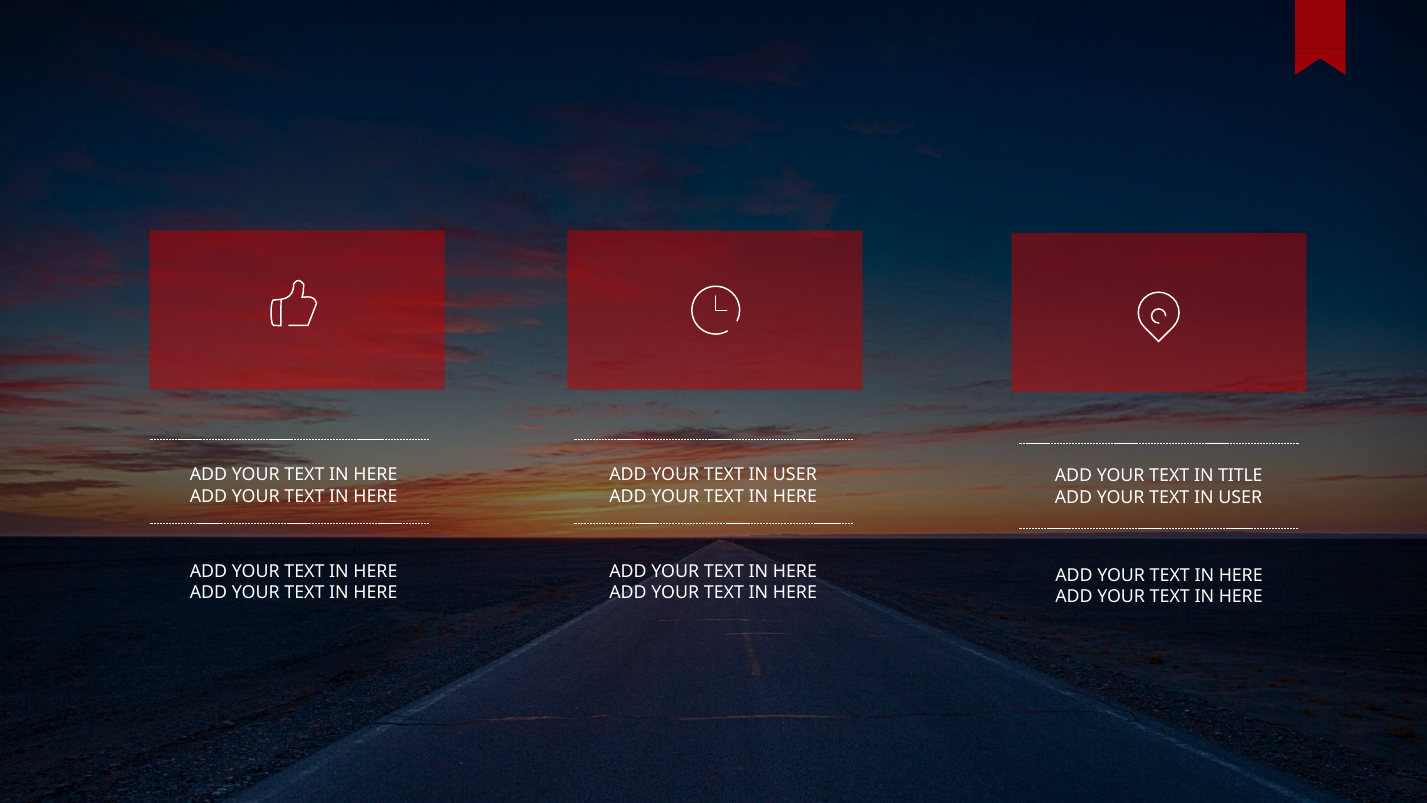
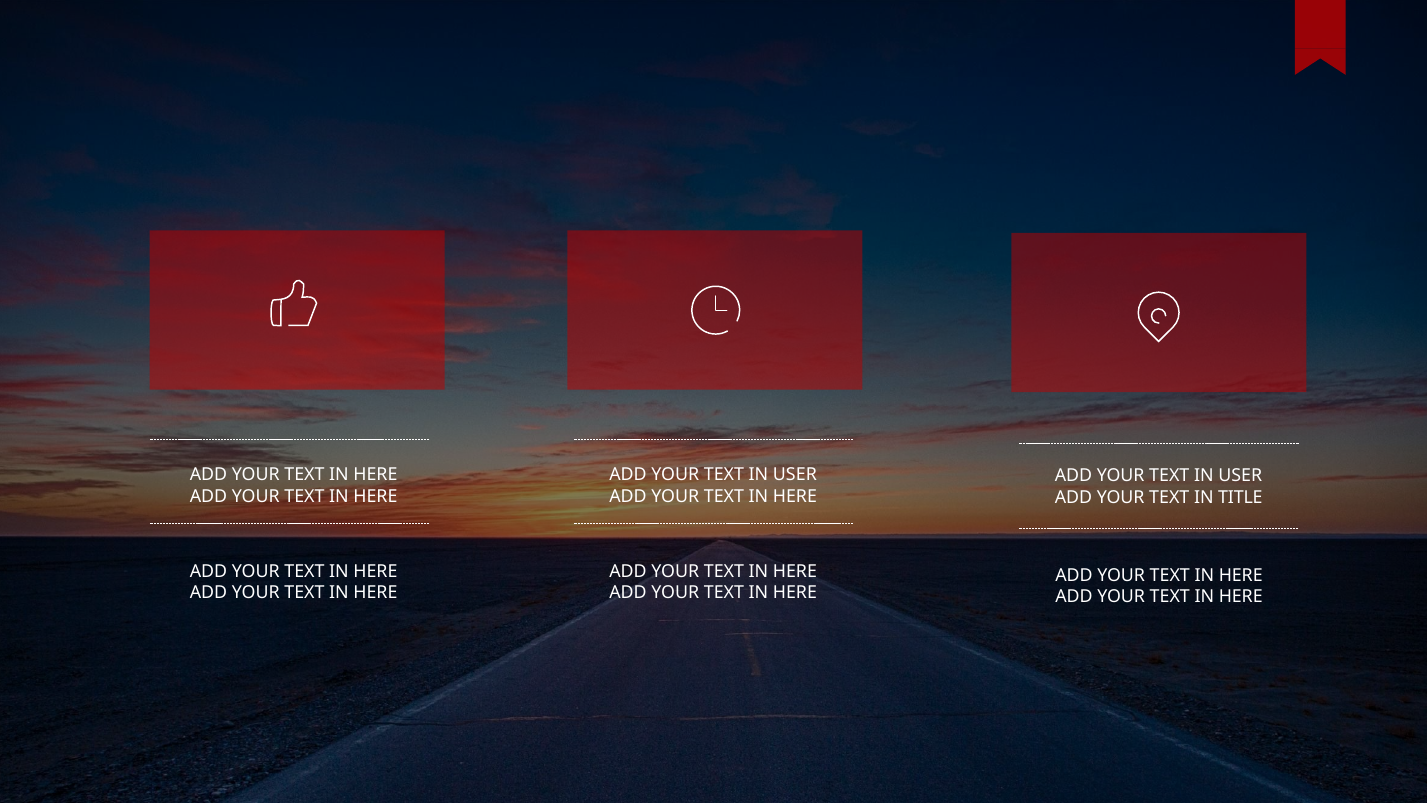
TITLE at (1240, 476): TITLE -> USER
USER at (1240, 497): USER -> TITLE
